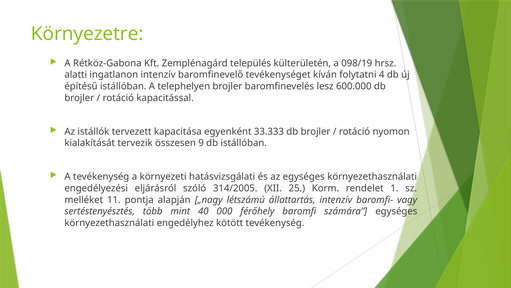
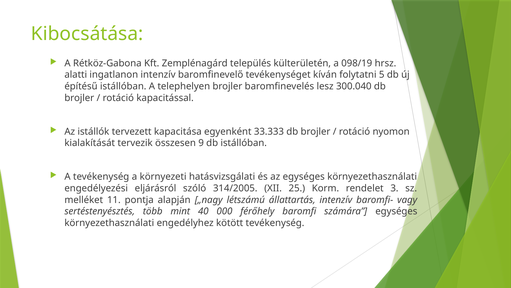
Környezetre: Környezetre -> Kibocsátása
4: 4 -> 5
600.000: 600.000 -> 300.040
1: 1 -> 3
